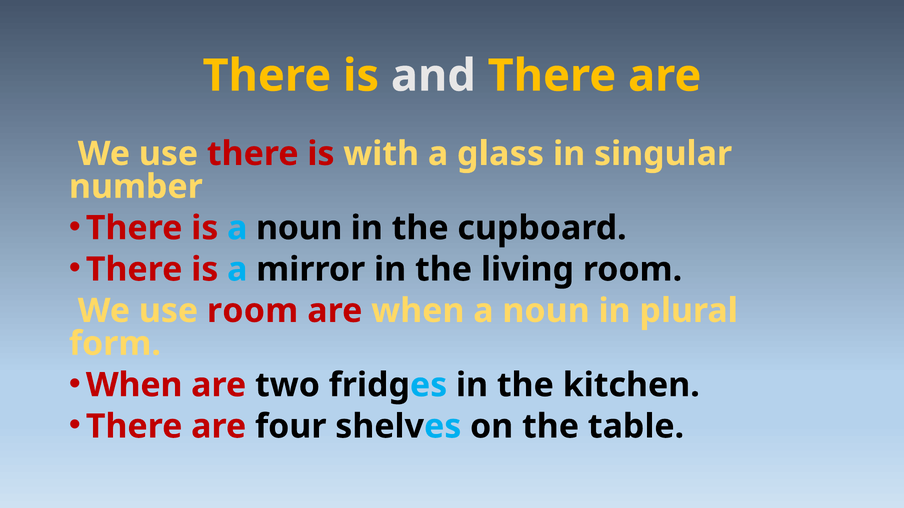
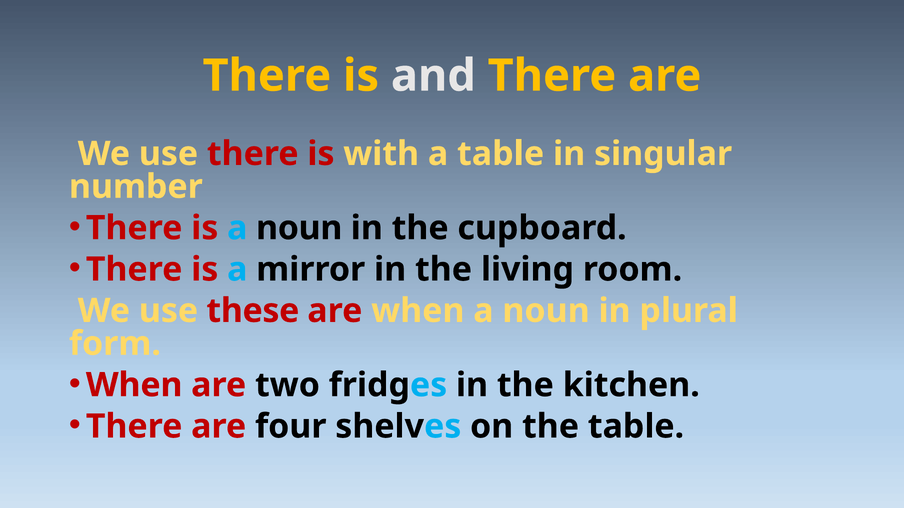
a glass: glass -> table
use room: room -> these
